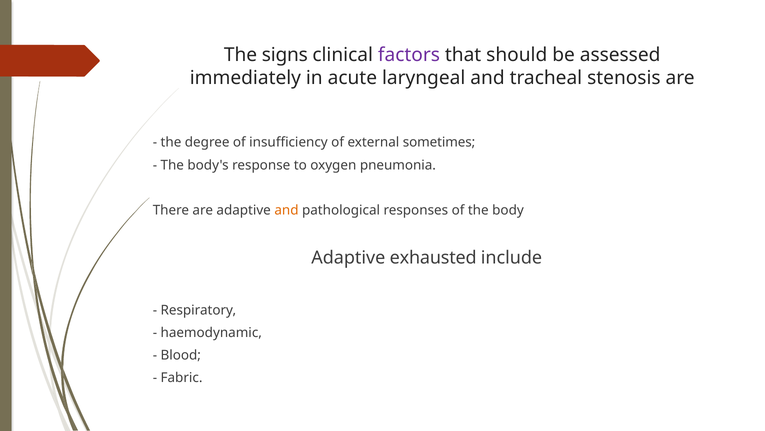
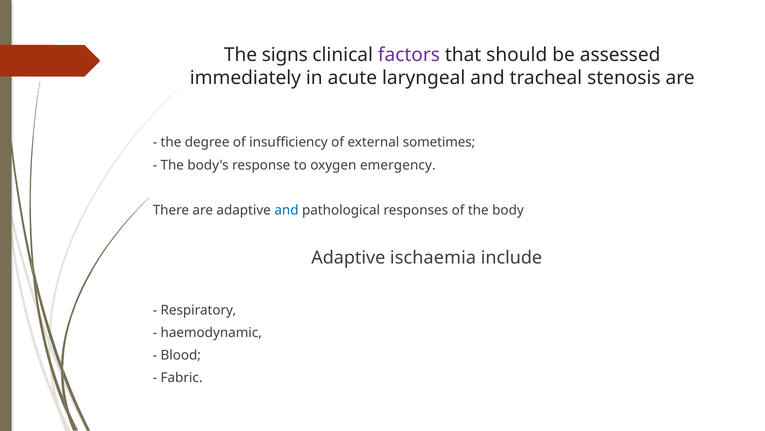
pneumonia: pneumonia -> emergency
and at (286, 210) colour: orange -> blue
exhausted: exhausted -> ischaemia
